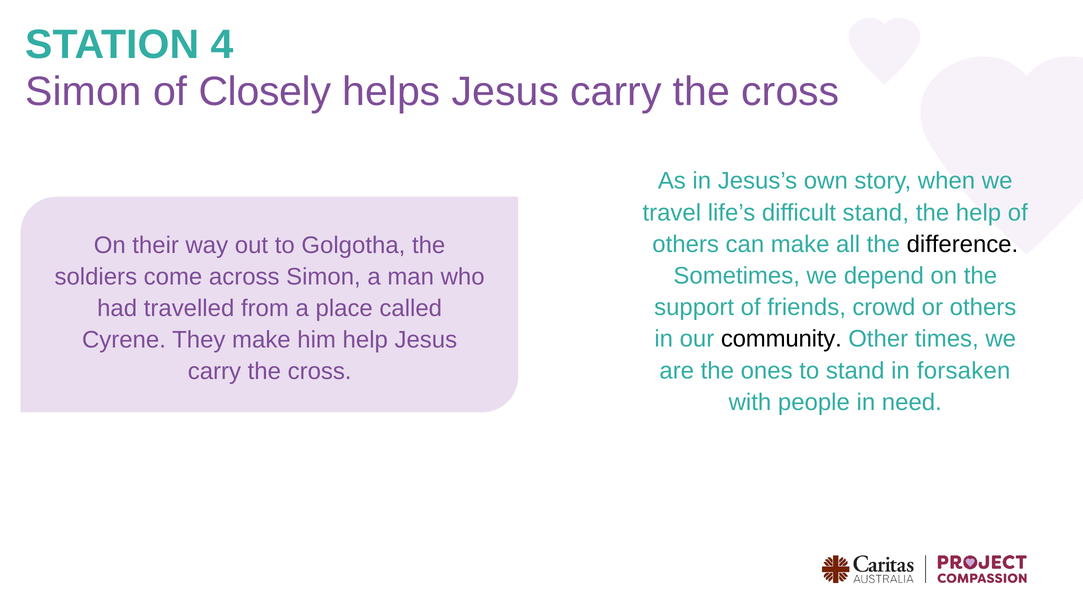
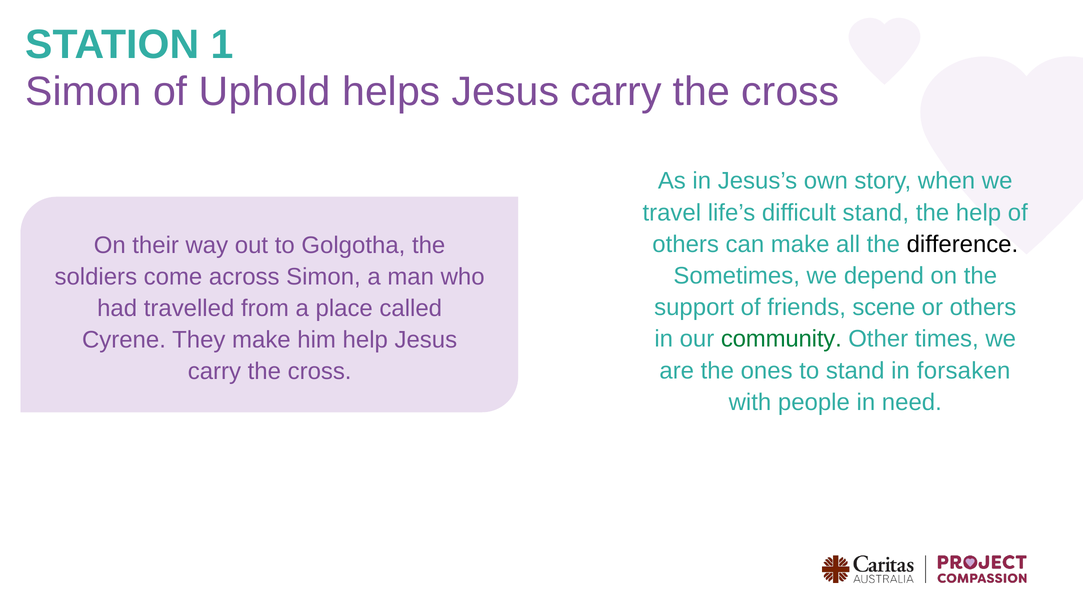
4: 4 -> 1
Closely: Closely -> Uphold
crowd: crowd -> scene
community colour: black -> green
